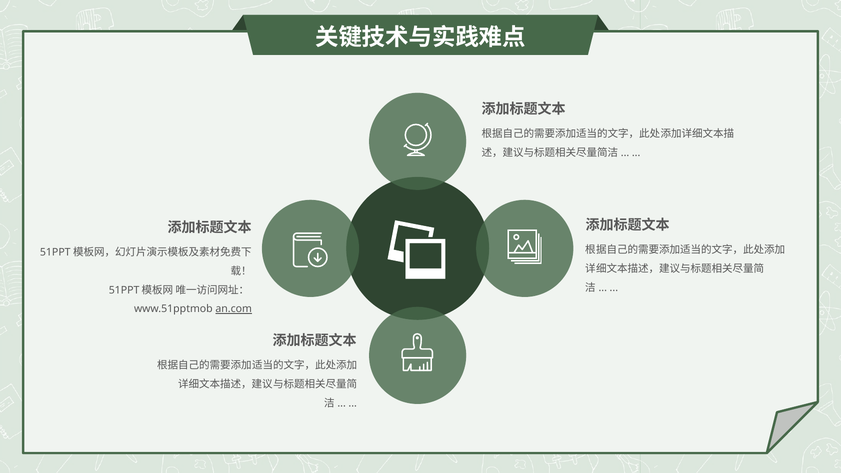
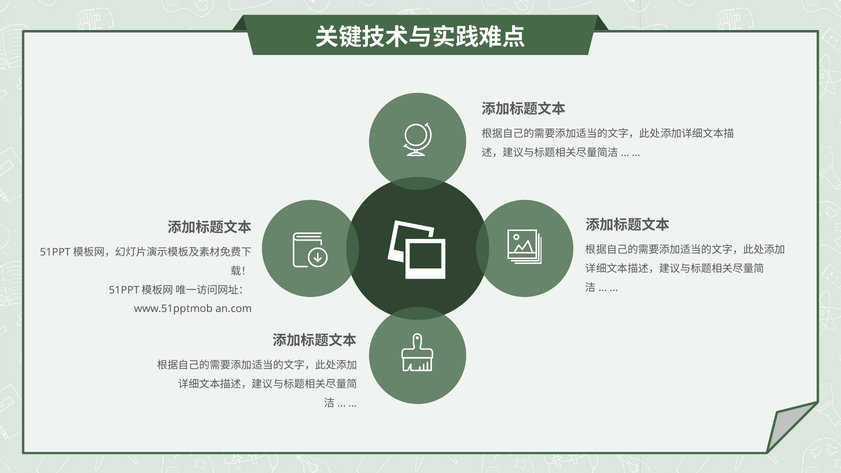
an.com underline: present -> none
